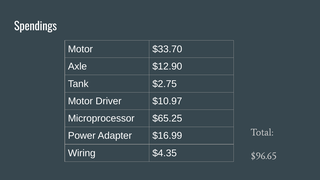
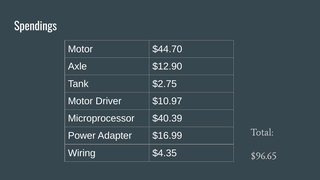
$33.70: $33.70 -> $44.70
$65.25: $65.25 -> $40.39
